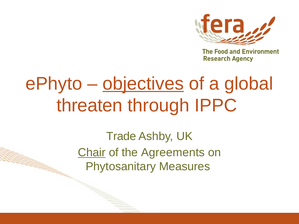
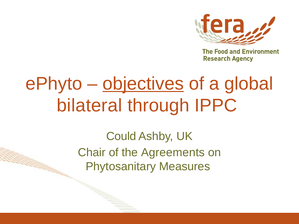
threaten: threaten -> bilateral
Trade: Trade -> Could
Chair underline: present -> none
